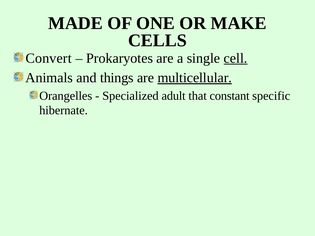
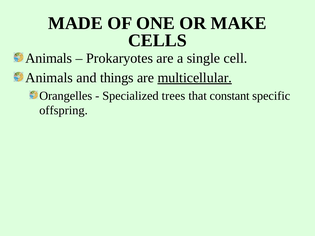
Convert at (49, 58): Convert -> Animals
cell underline: present -> none
adult: adult -> trees
hibernate: hibernate -> offspring
